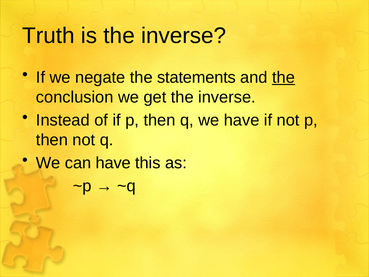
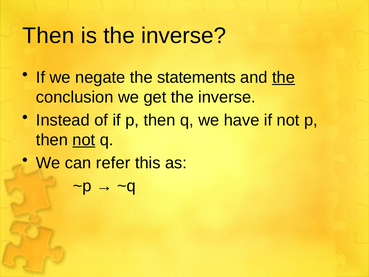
Truth at (48, 36): Truth -> Then
not at (84, 140) underline: none -> present
can have: have -> refer
